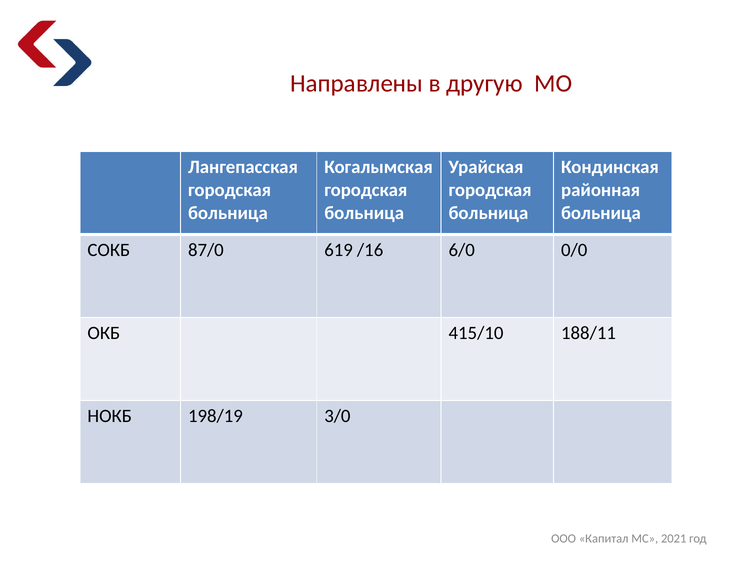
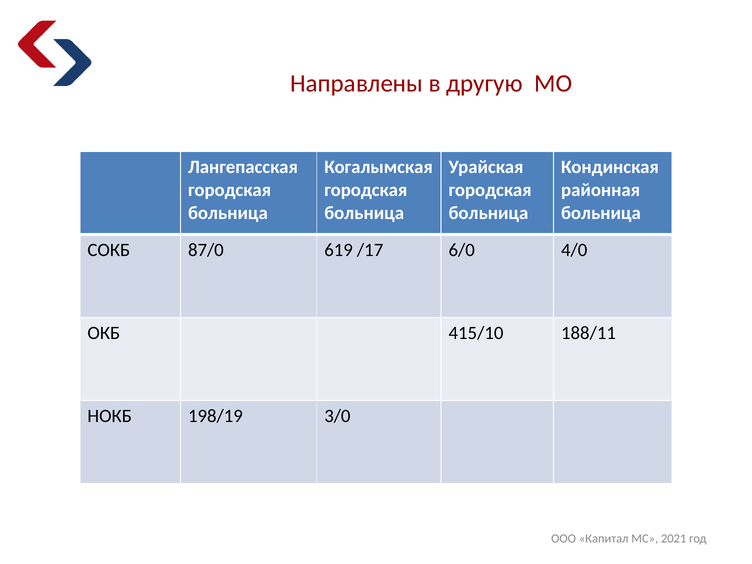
/16: /16 -> /17
0/0: 0/0 -> 4/0
